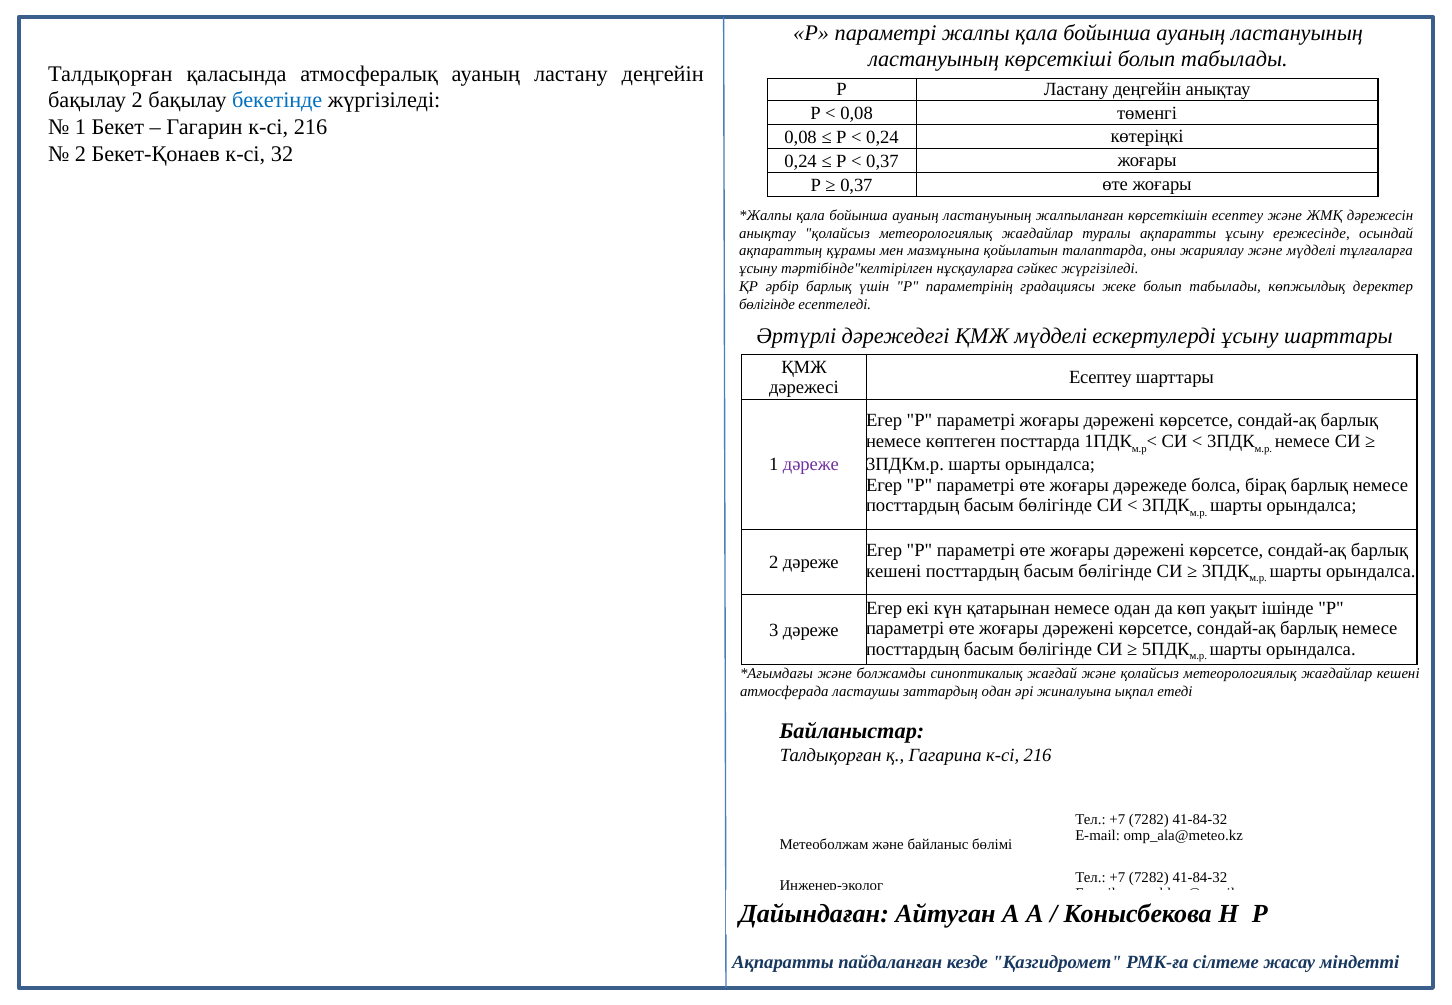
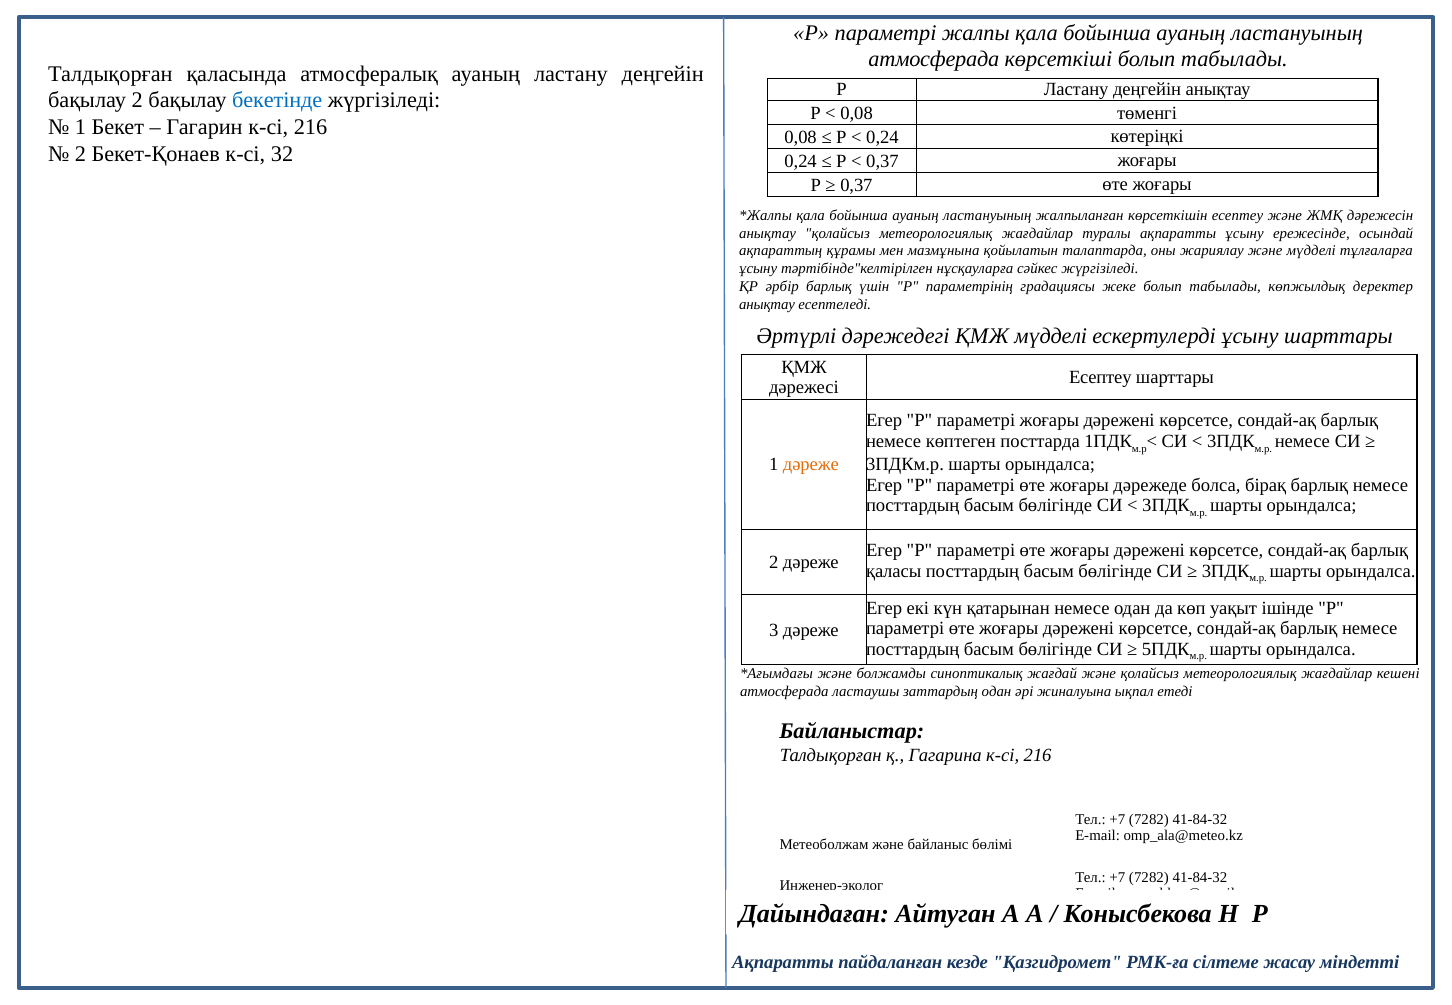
ластануының at (934, 60): ластануының -> атмосферада
бөлігінде at (767, 305): бөлігінде -> анықтау
дәреже at (811, 465) colour: purple -> orange
кешені at (894, 571): кешені -> қаласы
